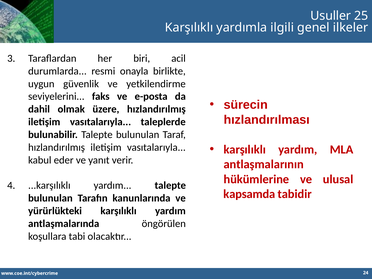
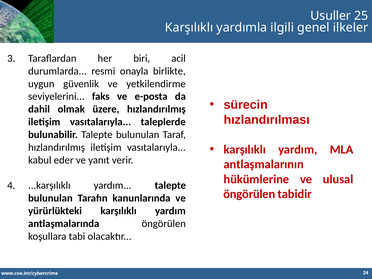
kapsamda at (249, 194): kapsamda -> öngörülen
